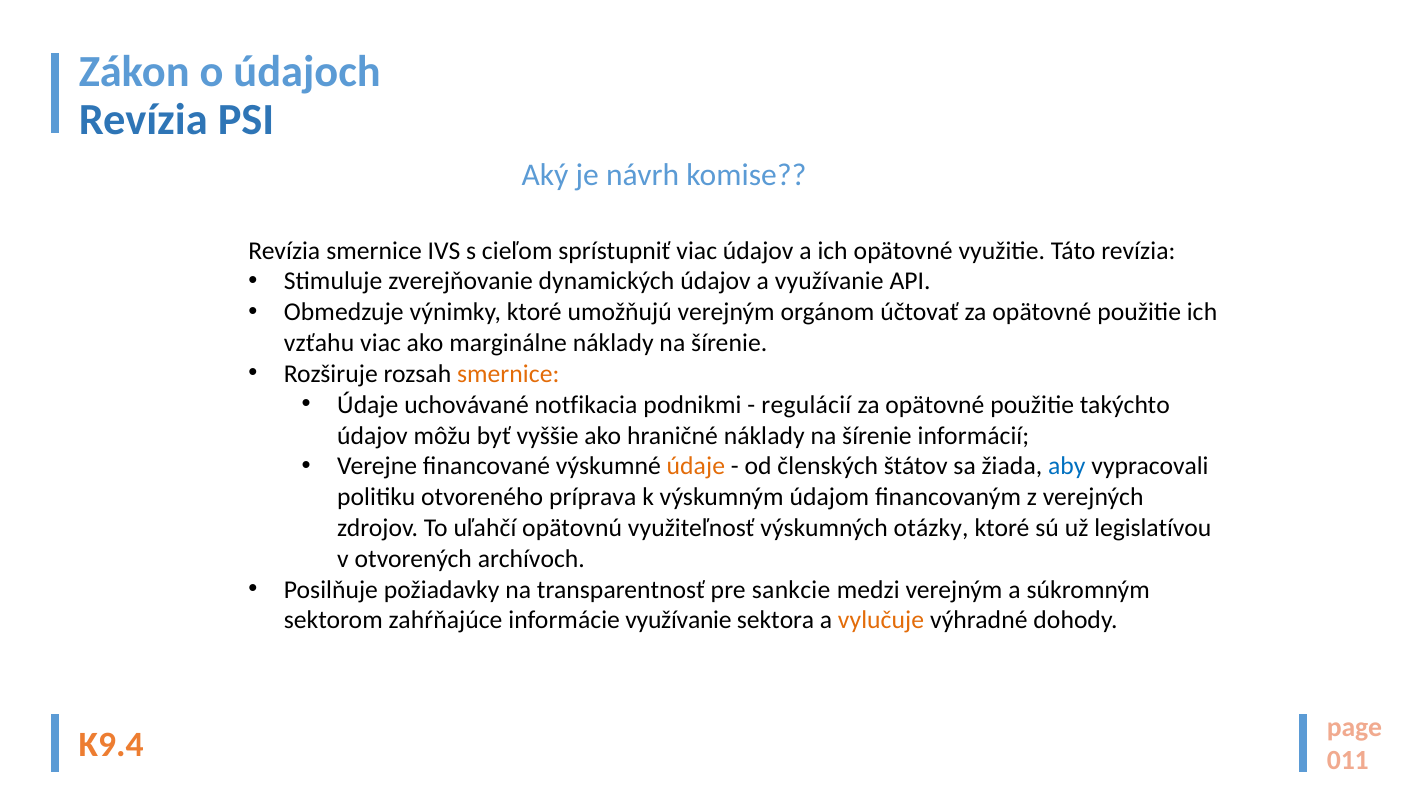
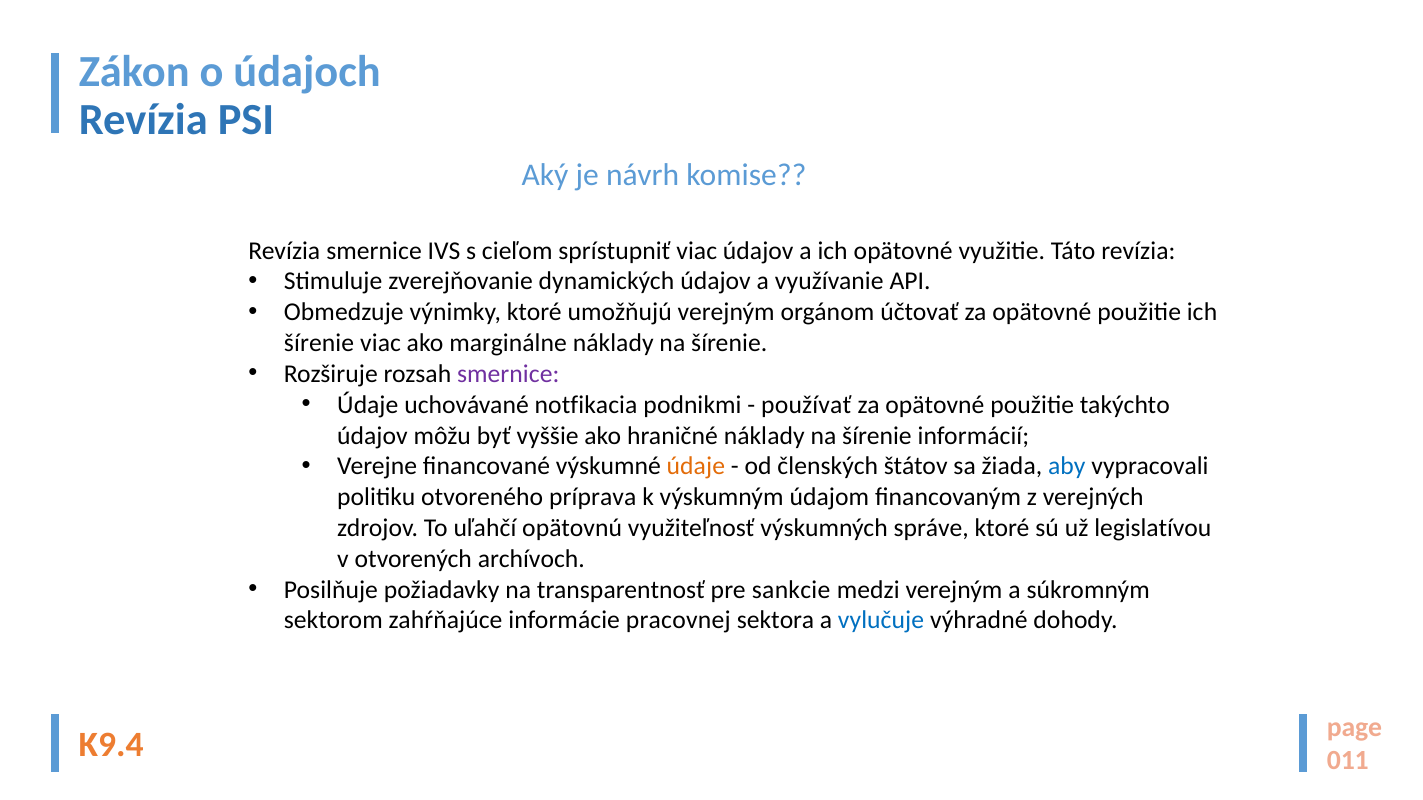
vzťahu at (319, 343): vzťahu -> šírenie
smernice at (508, 374) colour: orange -> purple
regulácií: regulácií -> používať
otázky: otázky -> správe
informácie využívanie: využívanie -> pracovnej
vylučuje colour: orange -> blue
